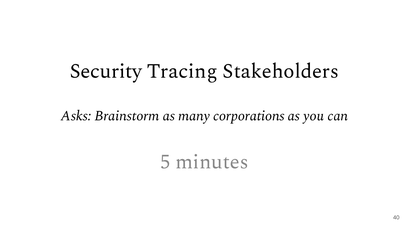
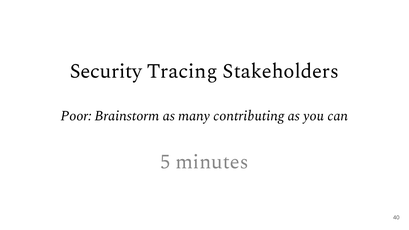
Asks: Asks -> Poor
corporations: corporations -> contributing
